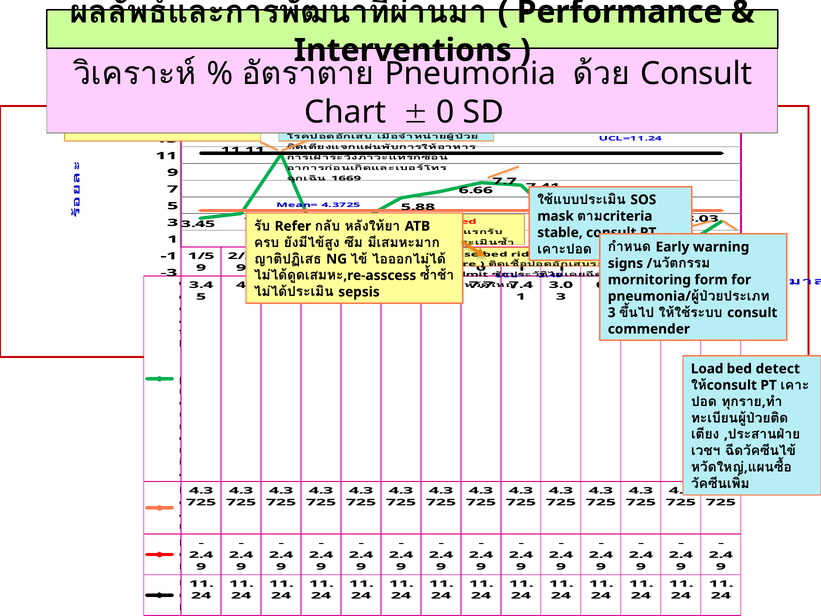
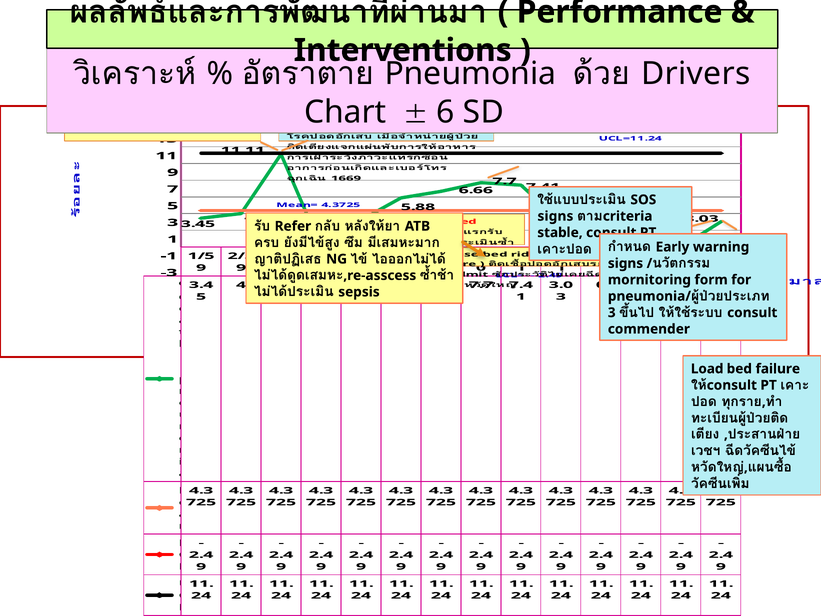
Consult at (696, 74): Consult -> Drivers
0 at (446, 112): 0 -> 6
mask at (556, 216): mask -> signs
detect: detect -> failure
